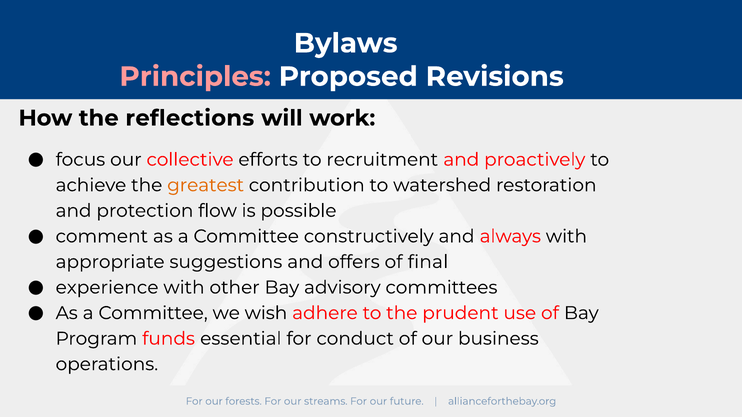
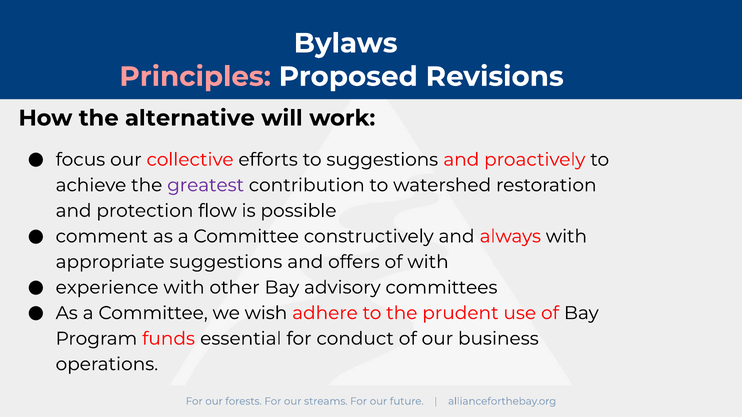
reflections: reflections -> alternative
to recruitment: recruitment -> suggestions
greatest colour: orange -> purple
of final: final -> with
